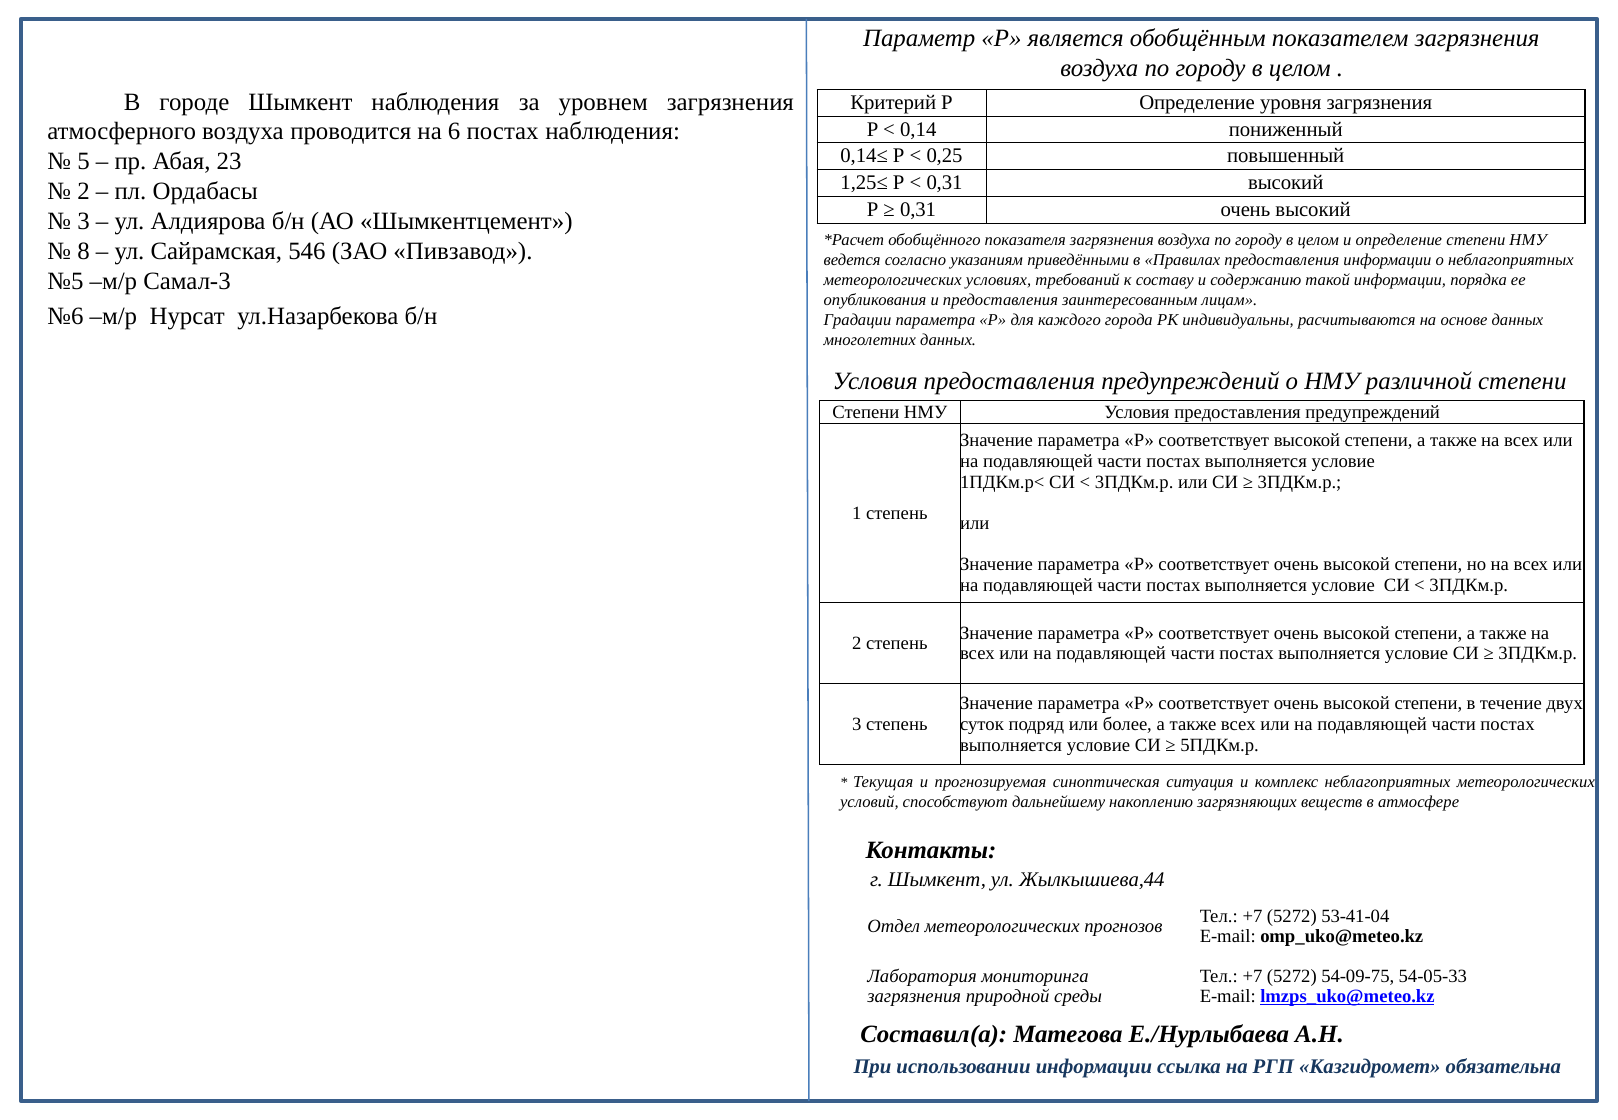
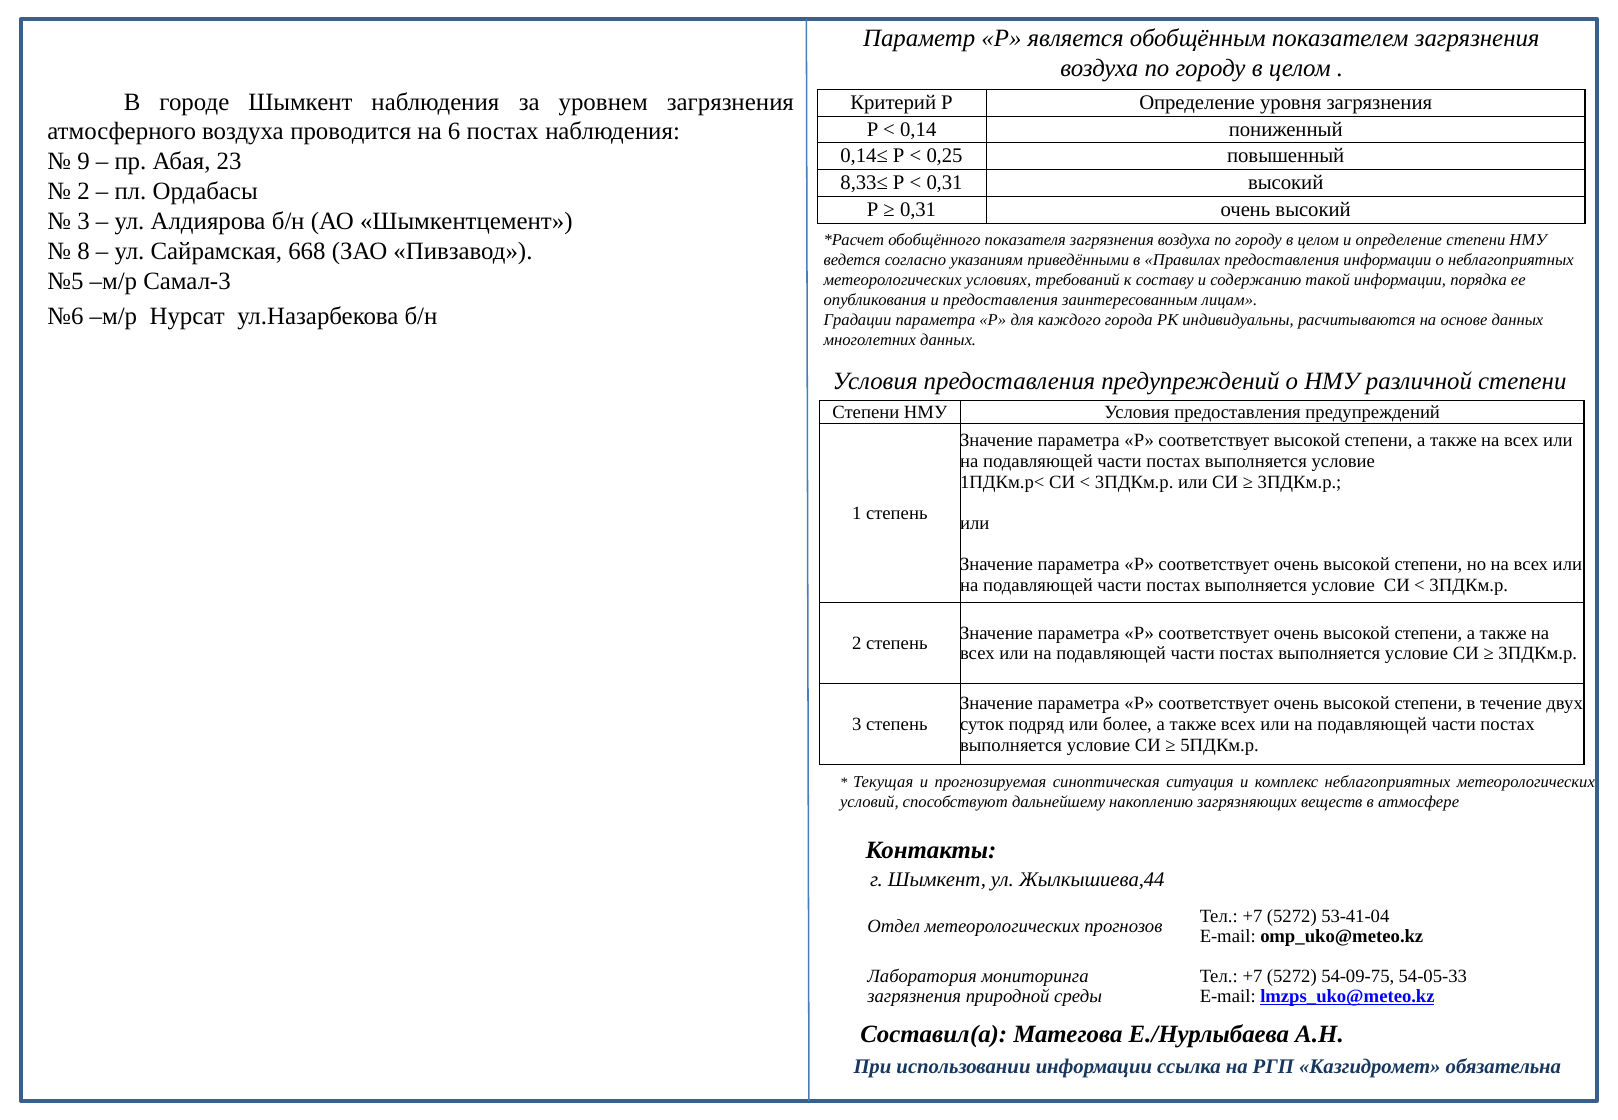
5: 5 -> 9
1,25≤: 1,25≤ -> 8,33≤
546: 546 -> 668
